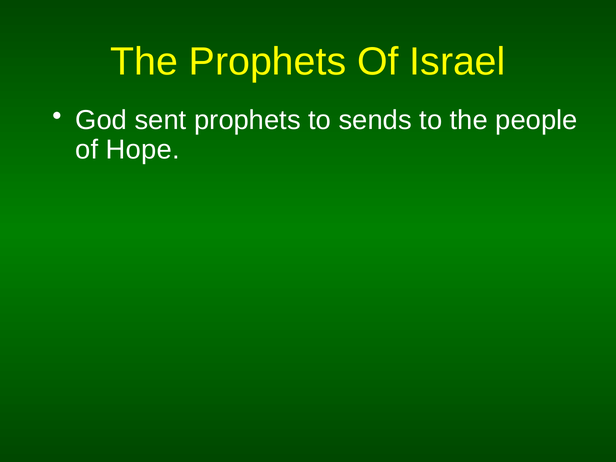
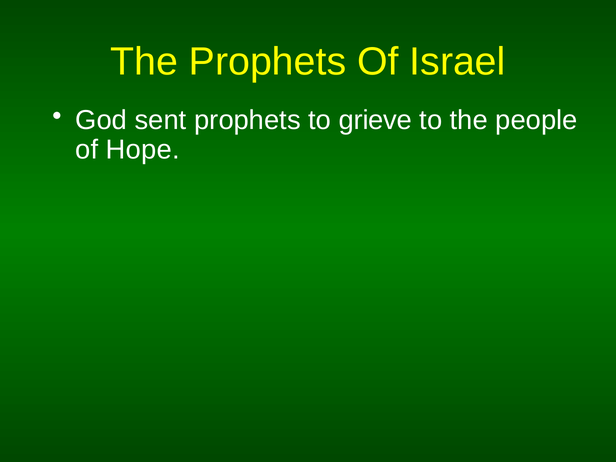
sends: sends -> grieve
